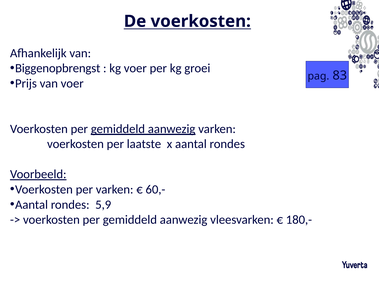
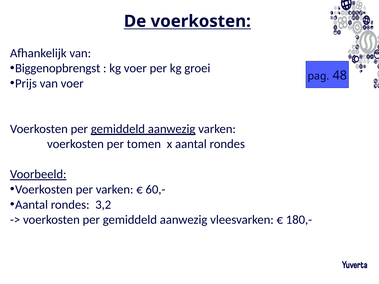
83: 83 -> 48
laatste: laatste -> tomen
5,9: 5,9 -> 3,2
